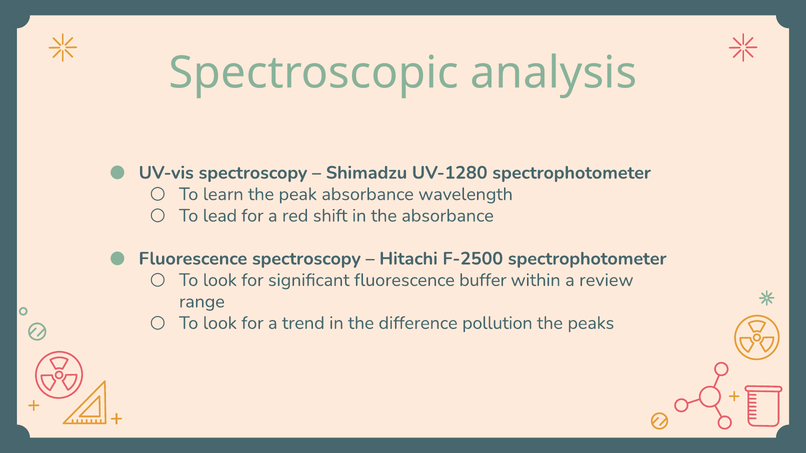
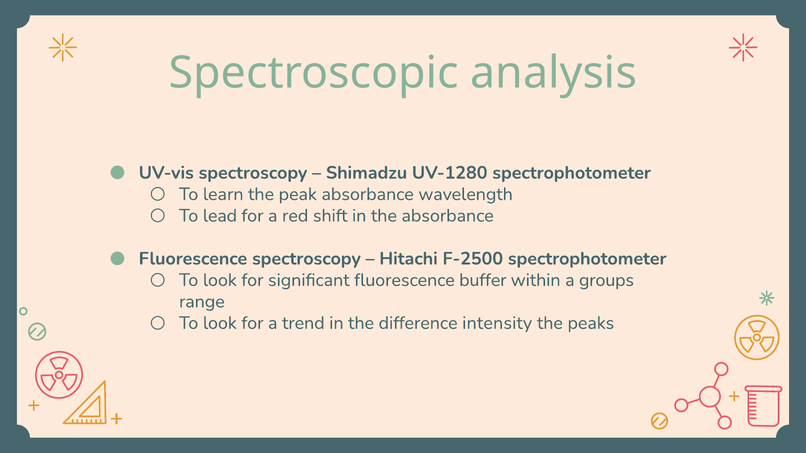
review: review -> groups
pollution: pollution -> intensity
